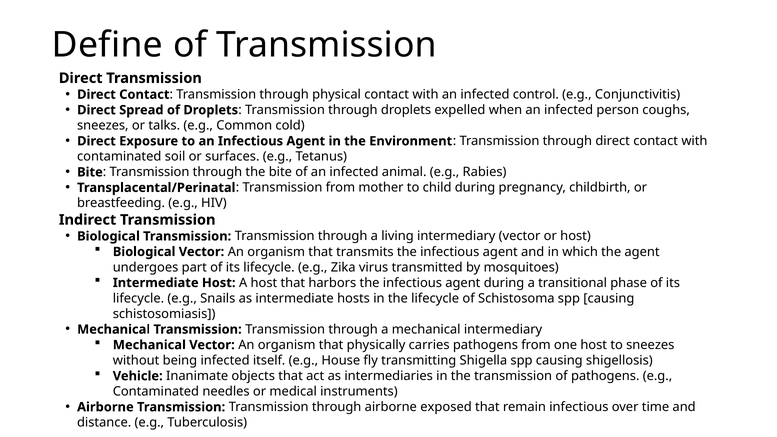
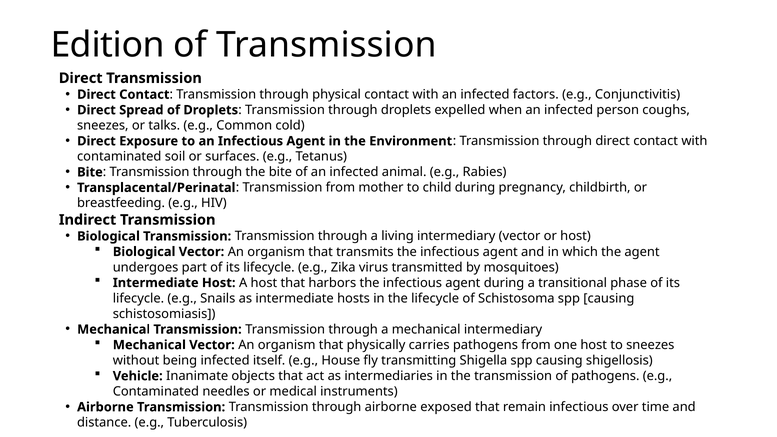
Define: Define -> Edition
control: control -> factors
